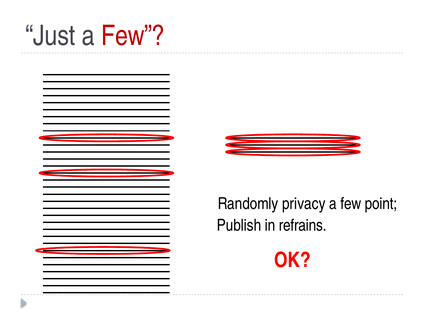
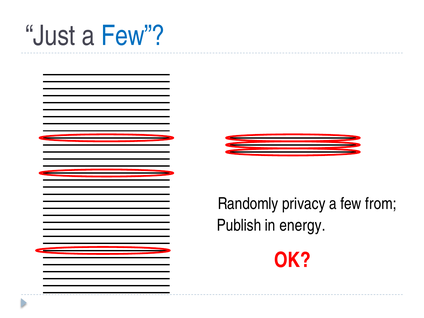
Few at (133, 36) colour: red -> blue
point: point -> from
refrains: refrains -> energy
